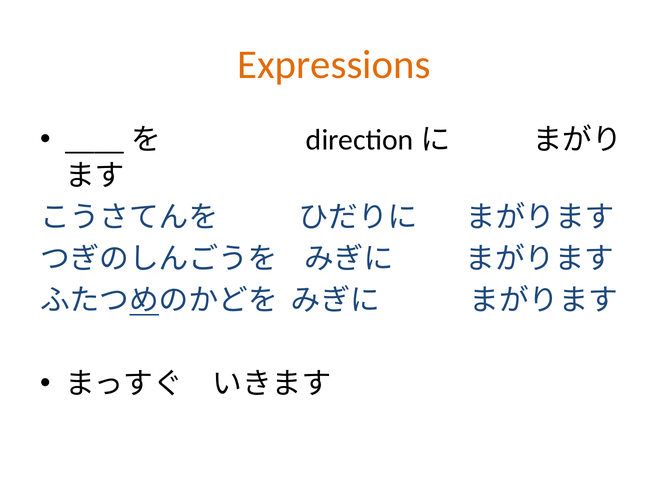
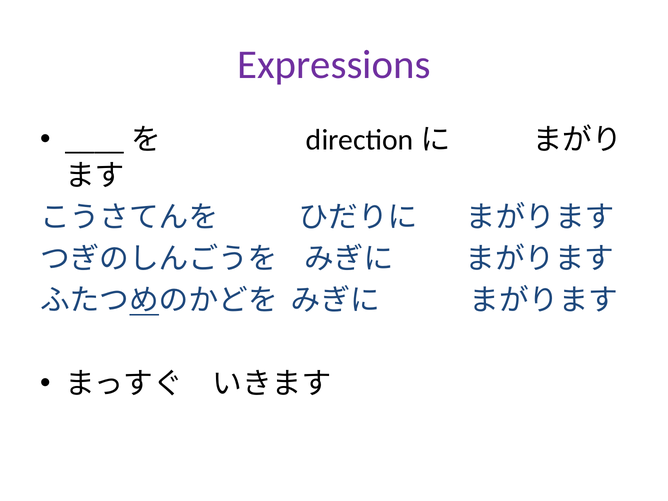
Expressions colour: orange -> purple
